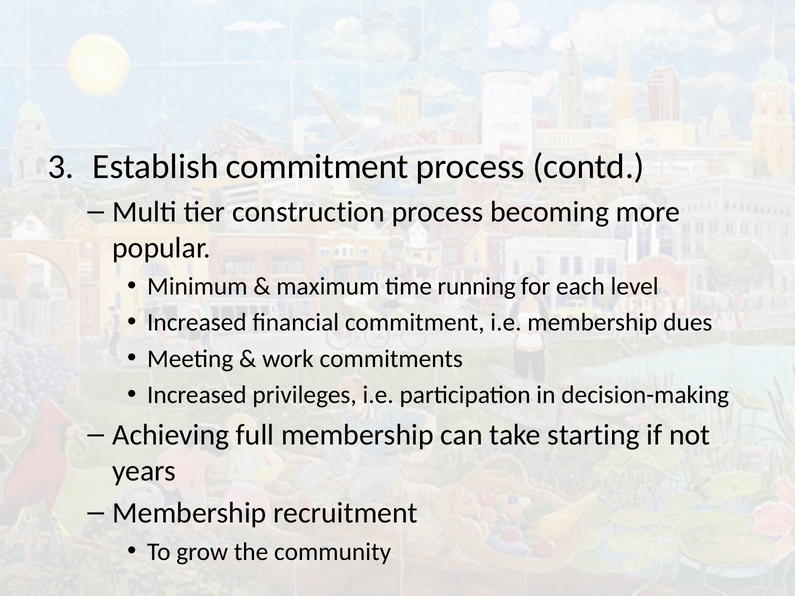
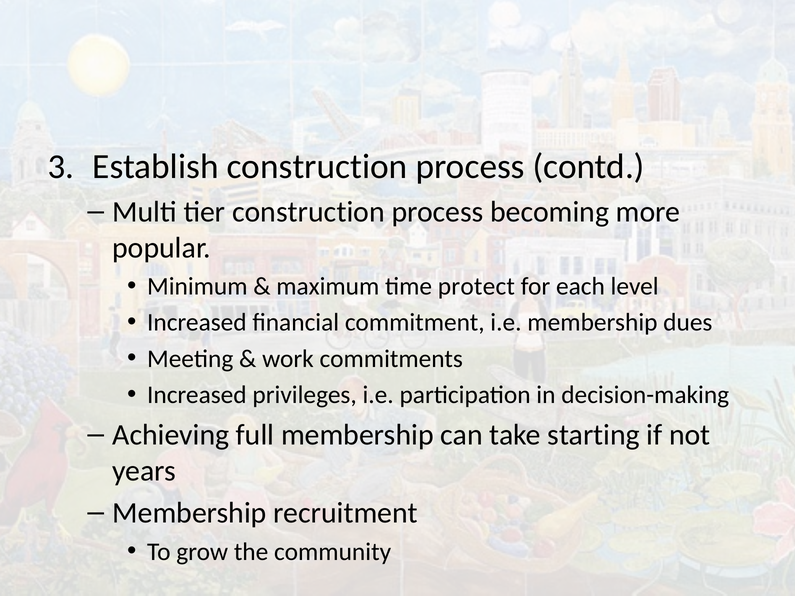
Establish commitment: commitment -> construction
running: running -> protect
